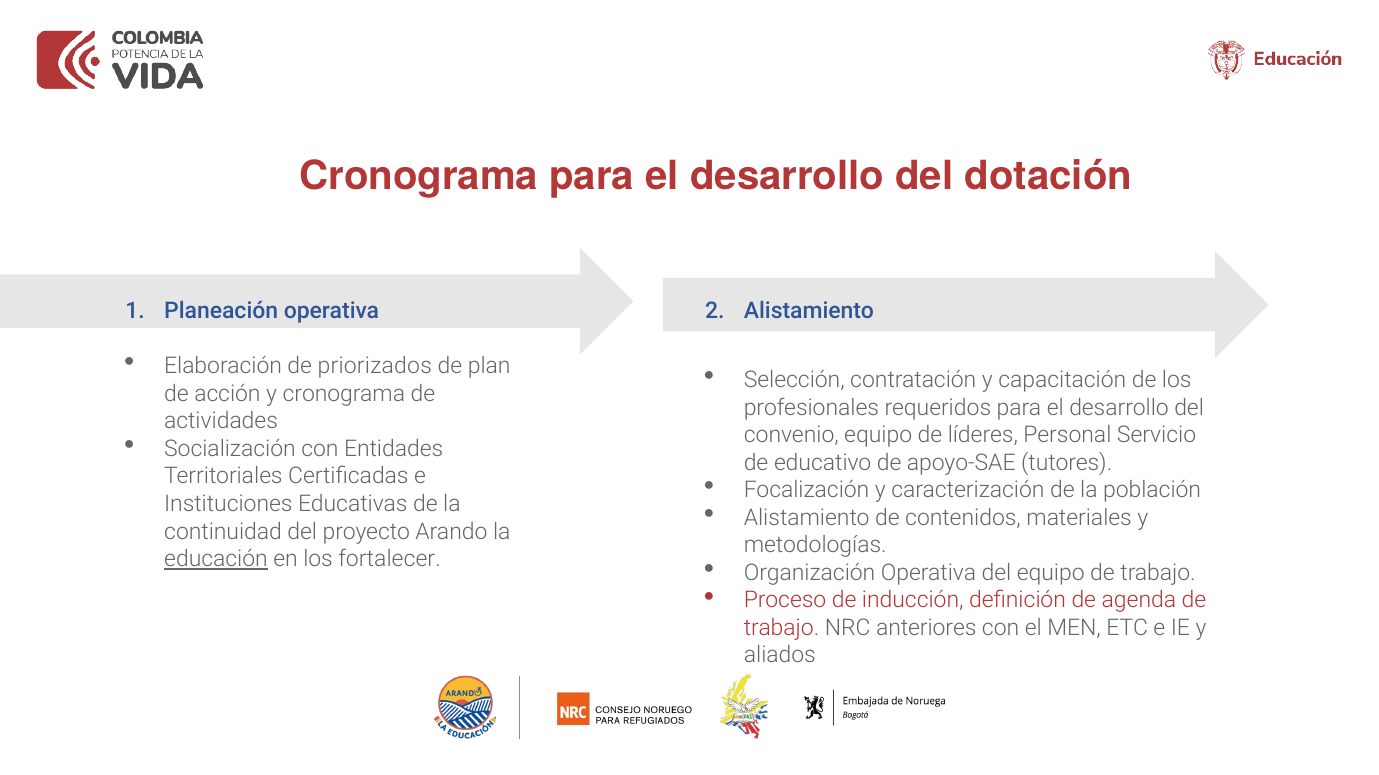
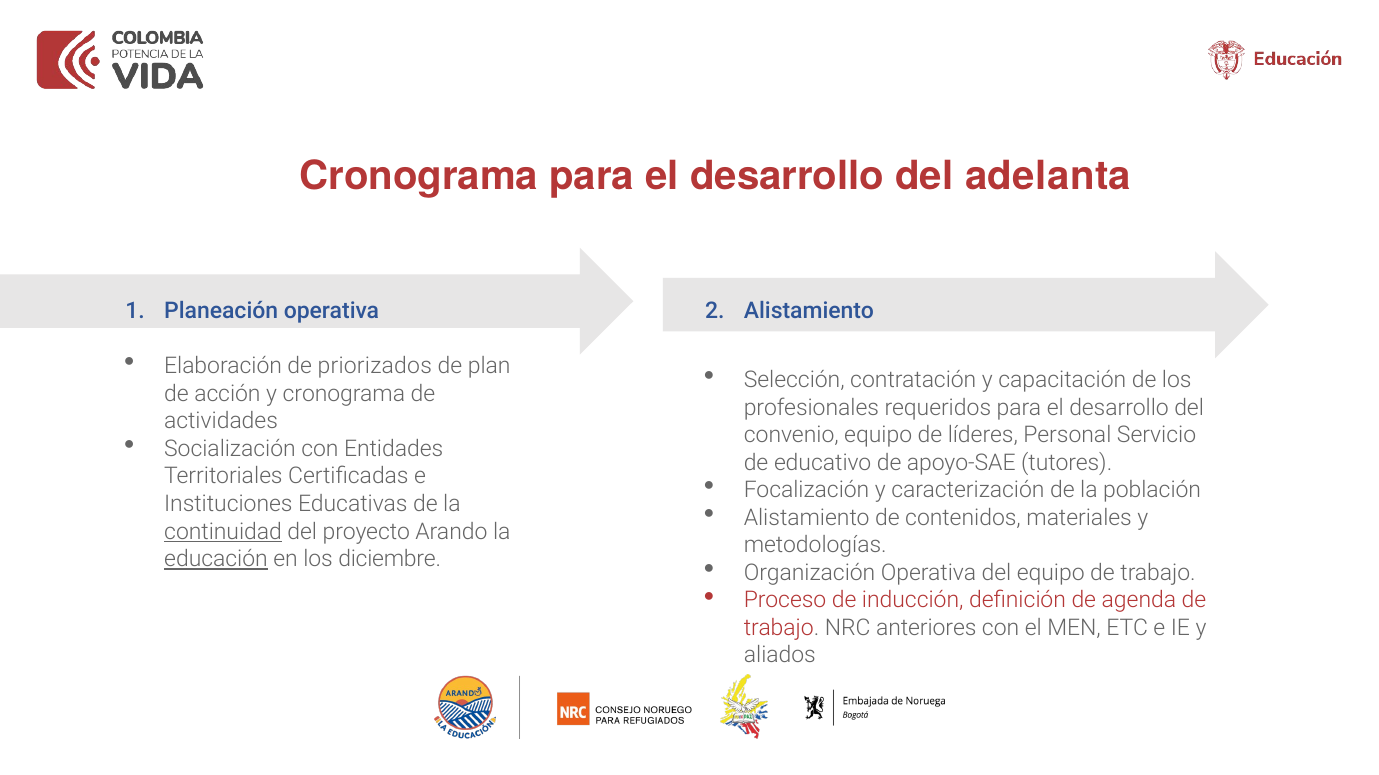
dotación: dotación -> adelanta
continuidad underline: none -> present
fortalecer: fortalecer -> diciembre
